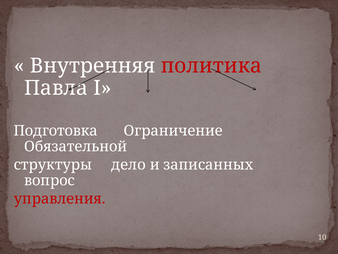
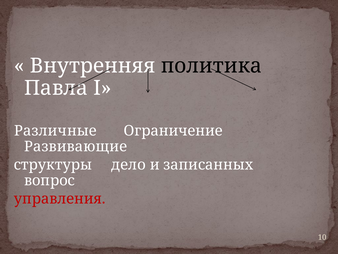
политика colour: red -> black
Подготовка: Подготовка -> Различные
Обязательной: Обязательной -> Развивающие
